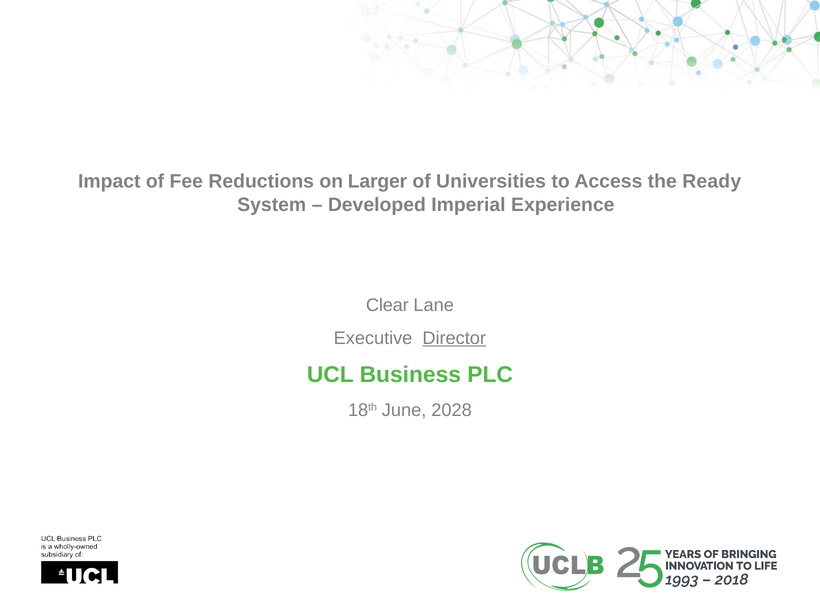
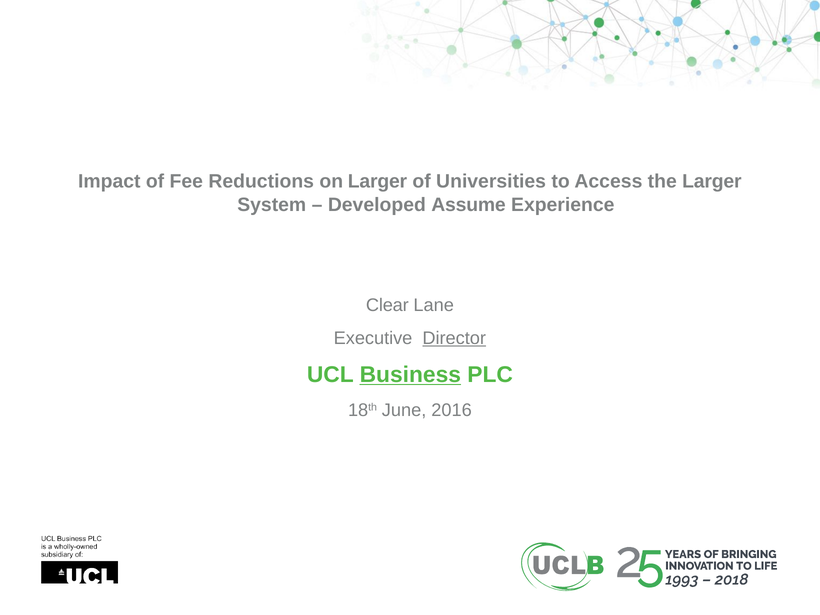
the Ready: Ready -> Larger
Imperial: Imperial -> Assume
Business underline: none -> present
2028: 2028 -> 2016
